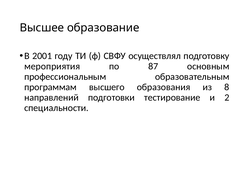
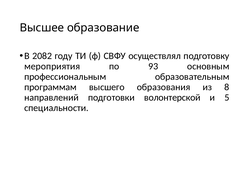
2001: 2001 -> 2082
87: 87 -> 93
тестирование: тестирование -> волонтерской
2: 2 -> 5
